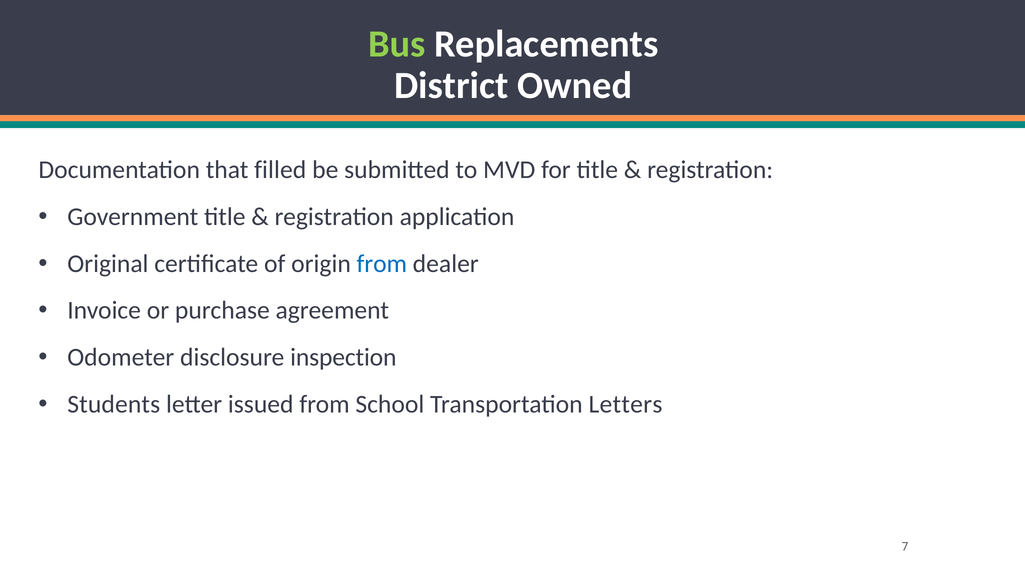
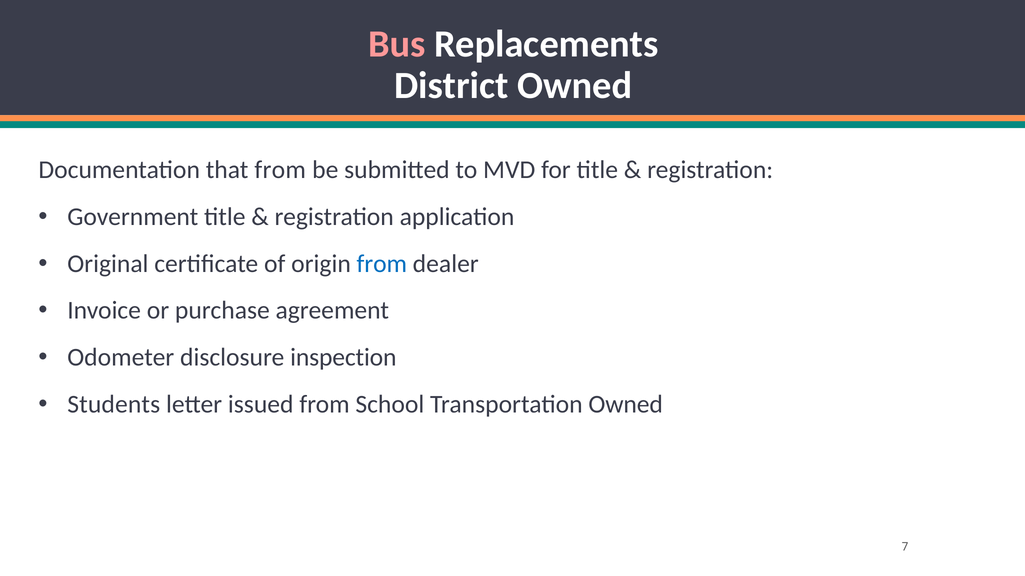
Bus colour: light green -> pink
that filled: filled -> from
Transportation Letters: Letters -> Owned
